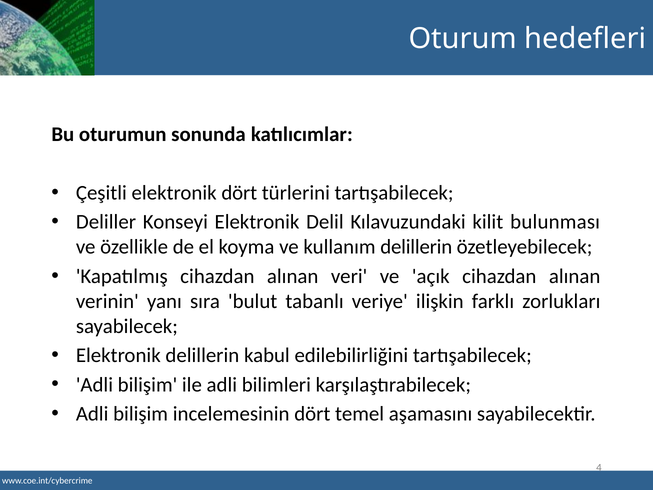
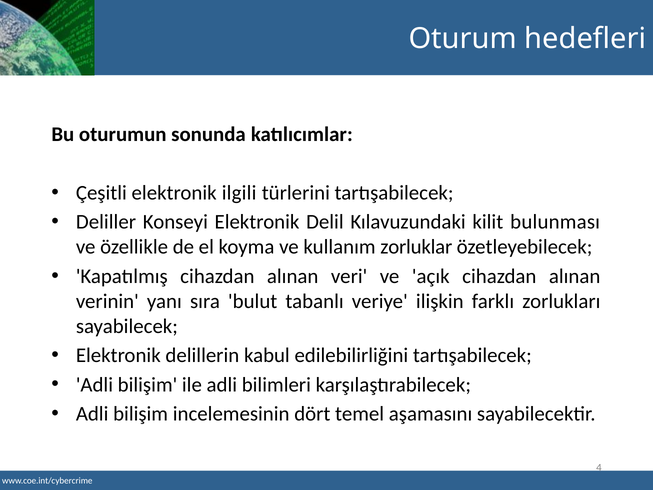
elektronik dört: dört -> ilgili
kullanım delillerin: delillerin -> zorluklar
